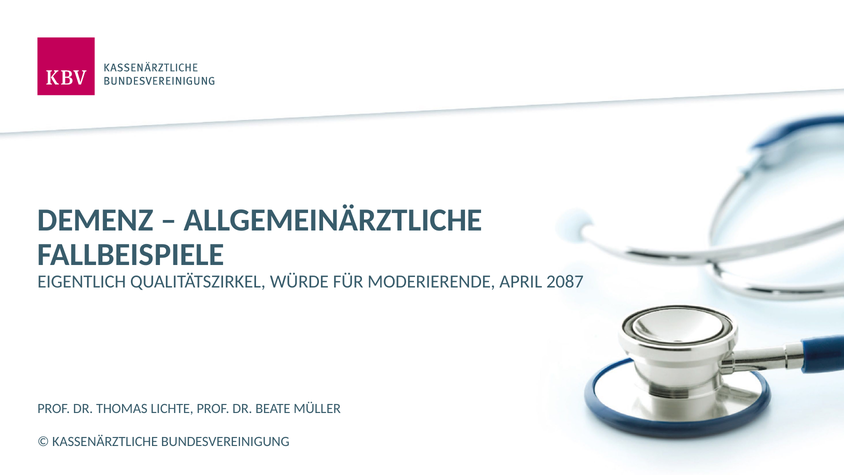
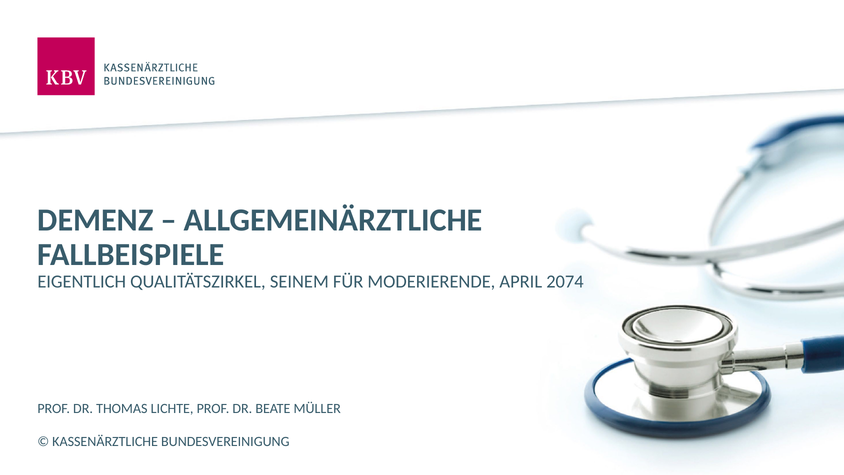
WÜRDE: WÜRDE -> SEINEM
2087: 2087 -> 2074
